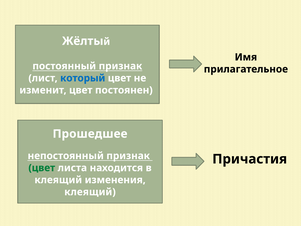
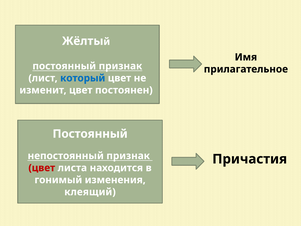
Прошедшее at (90, 134): Прошедшее -> Постоянный
цвет at (42, 168) colour: green -> red
клеящий at (58, 180): клеящий -> гонимый
